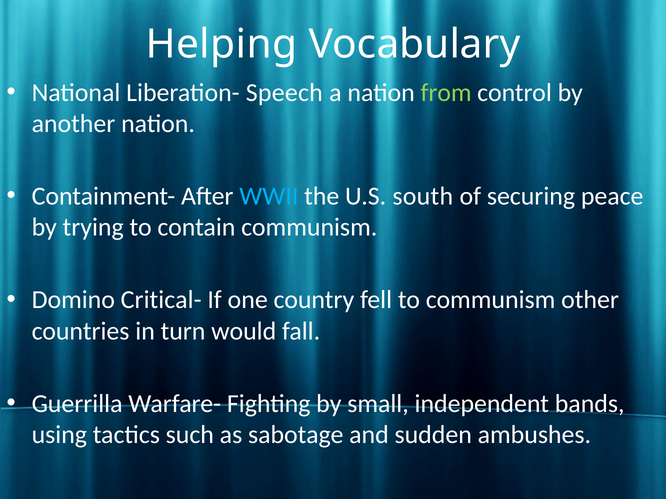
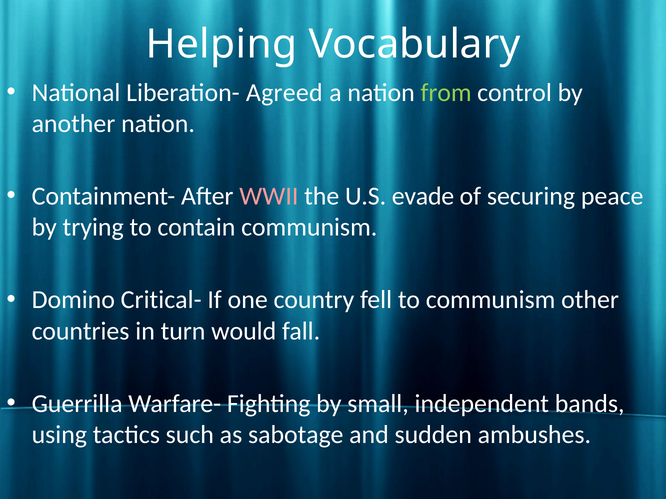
Speech: Speech -> Agreed
WWII colour: light blue -> pink
south: south -> evade
